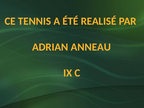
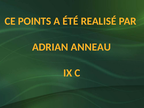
TENNIS: TENNIS -> POINTS
